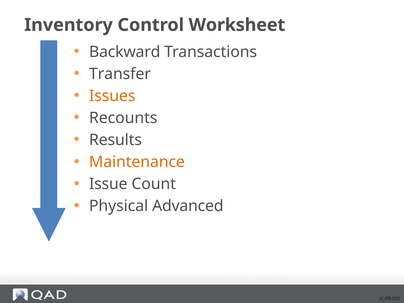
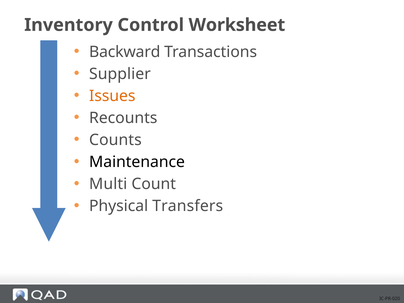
Transfer: Transfer -> Supplier
Results: Results -> Counts
Maintenance colour: orange -> black
Issue: Issue -> Multi
Advanced: Advanced -> Transfers
